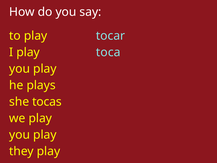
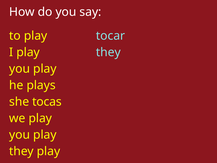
I play toca: toca -> they
